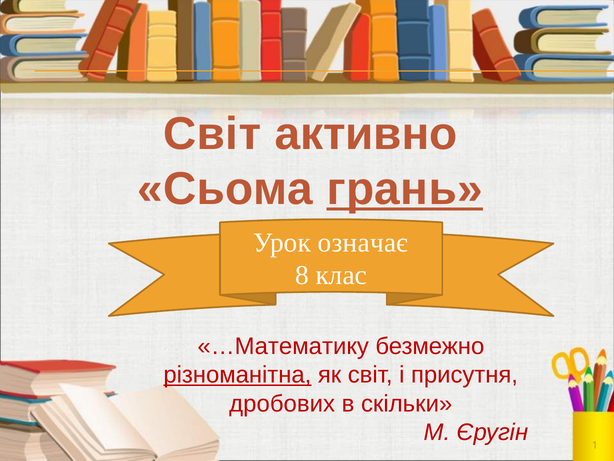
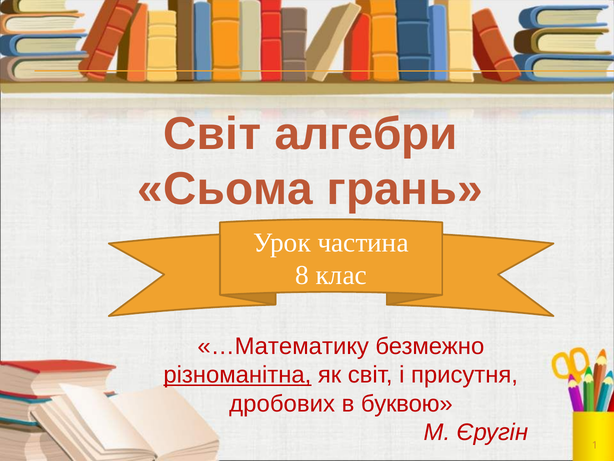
активно: активно -> алгебри
грань underline: present -> none
означає: означає -> частина
скільки: скільки -> буквою
